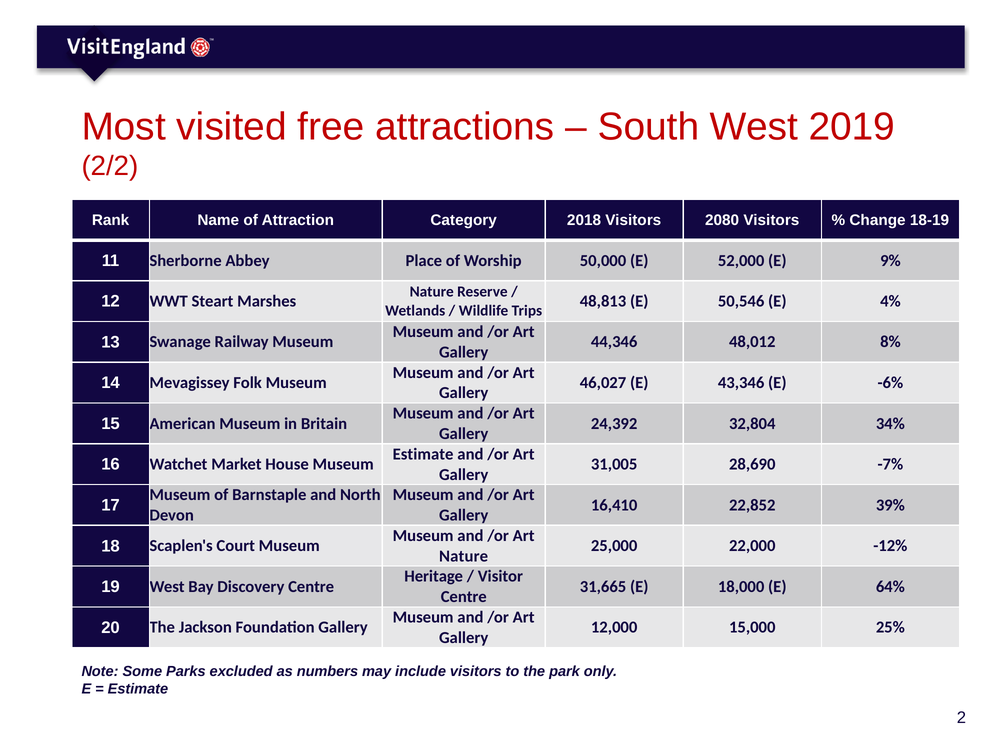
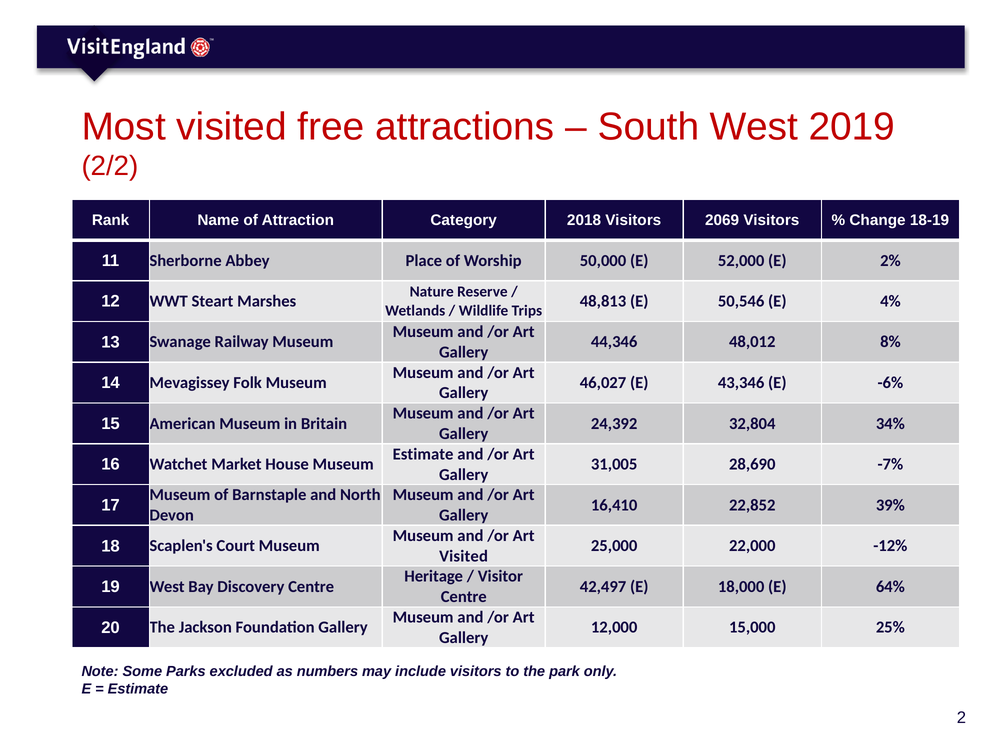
2080: 2080 -> 2069
9%: 9% -> 2%
Nature at (464, 556): Nature -> Visited
31,665: 31,665 -> 42,497
